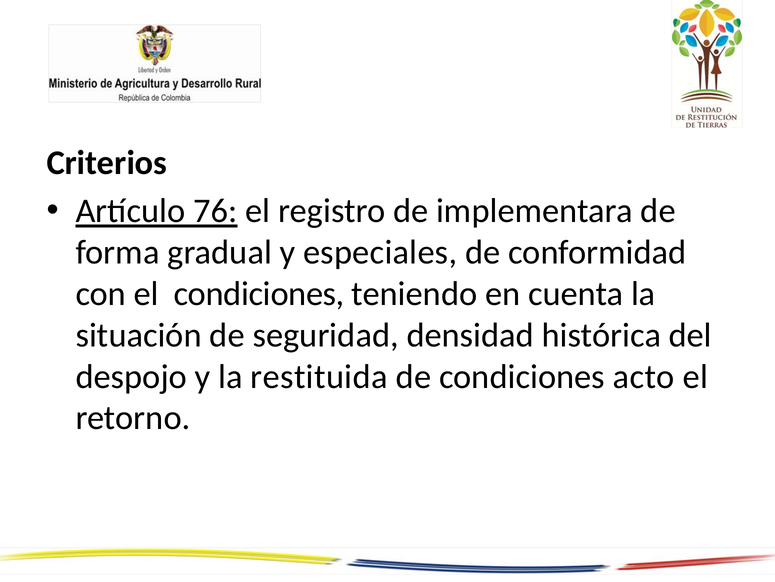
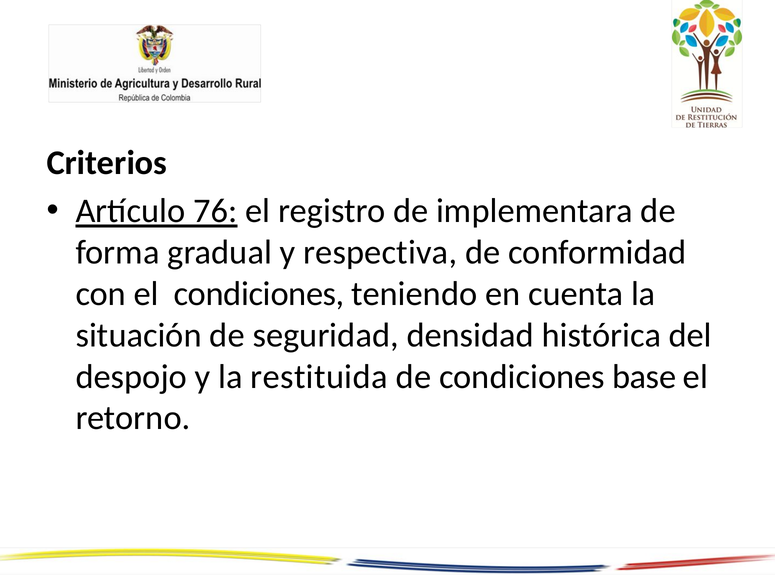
especiales: especiales -> respectiva
acto: acto -> base
